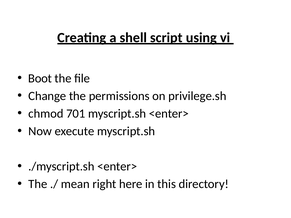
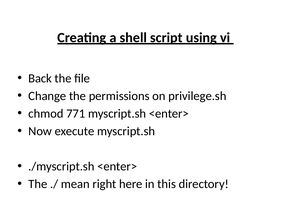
Boot: Boot -> Back
701: 701 -> 771
